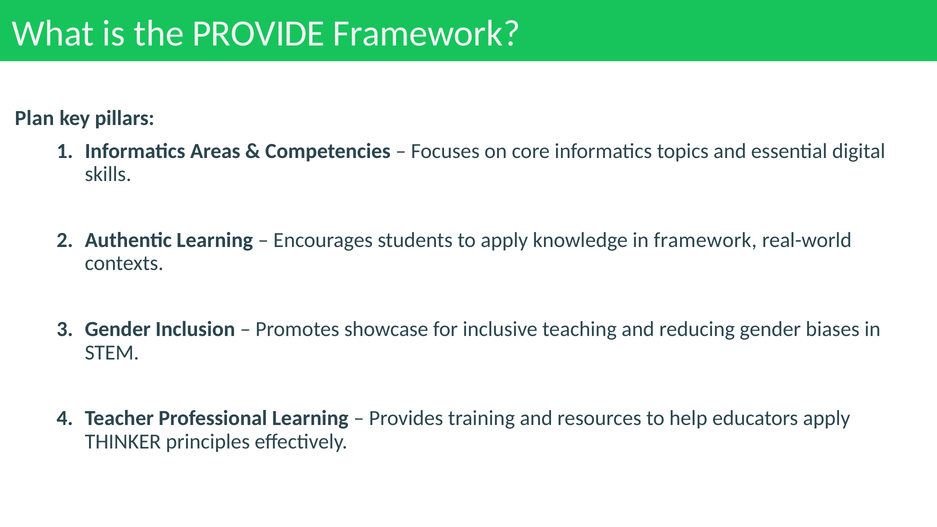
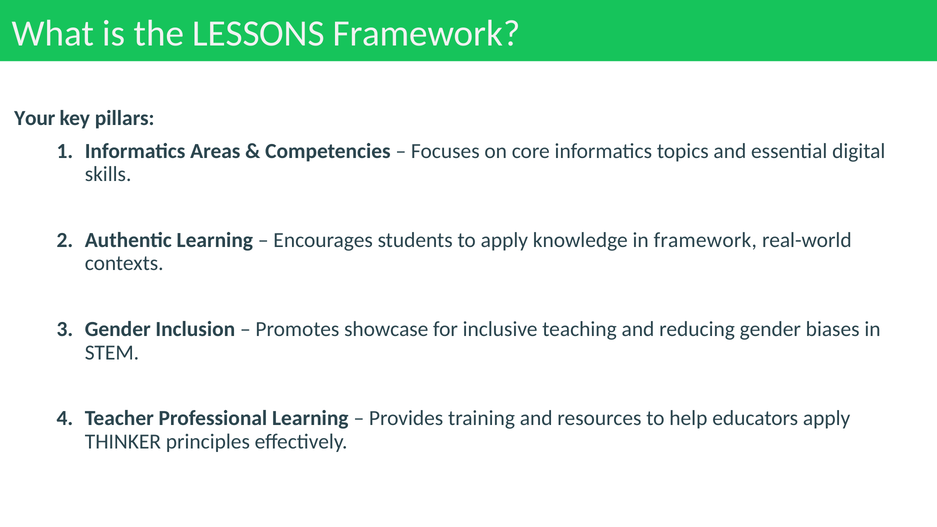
PROVIDE: PROVIDE -> LESSONS
Plan: Plan -> Your
